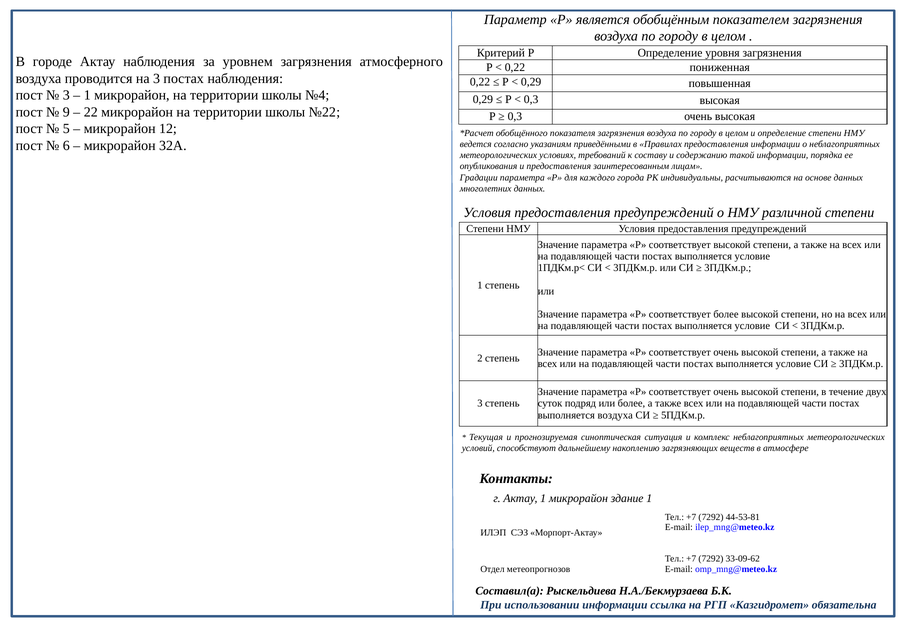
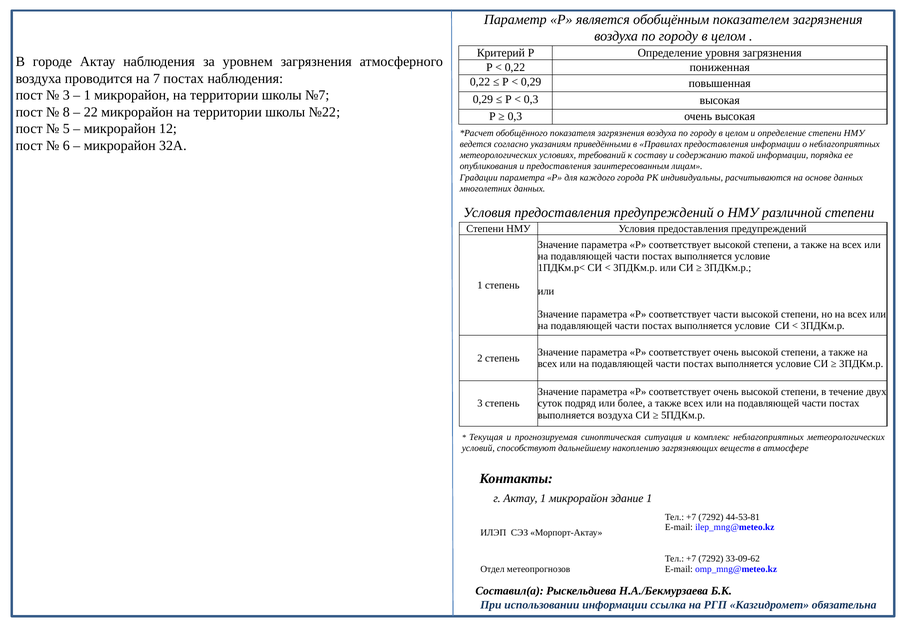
на 3: 3 -> 7
№4: №4 -> №7
9: 9 -> 8
соответствует более: более -> части
